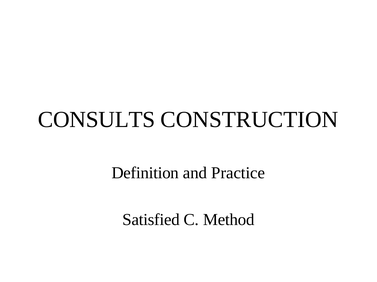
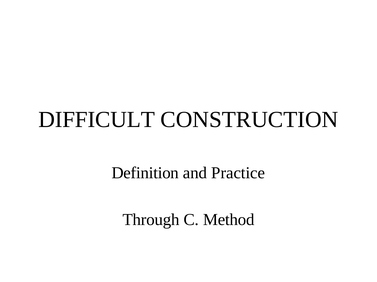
CONSULTS: CONSULTS -> DIFFICULT
Satisfied: Satisfied -> Through
